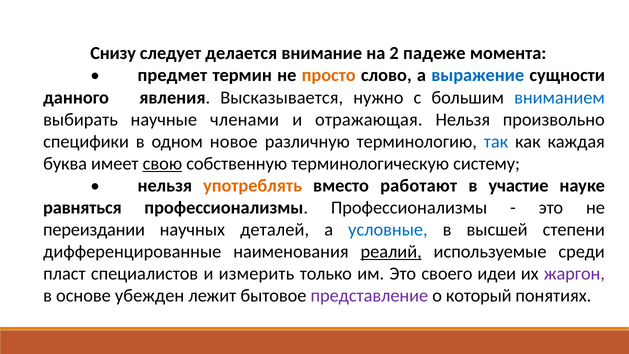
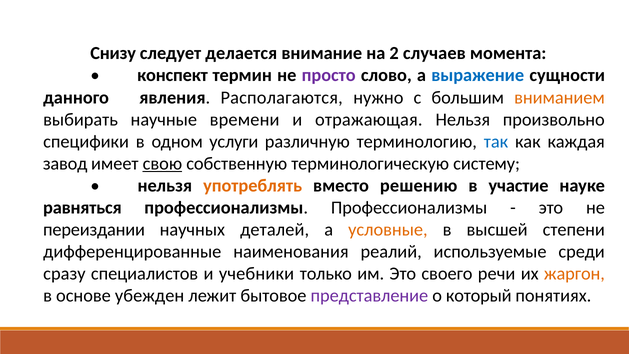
падеже: падеже -> случаев
предмет: предмет -> конспект
просто colour: orange -> purple
Высказывается: Высказывается -> Располагаются
вниманием colour: blue -> orange
членами: членами -> времени
новое: новое -> услуги
буква: буква -> завод
работают: работают -> решению
условные colour: blue -> orange
реалий underline: present -> none
пласт: пласт -> сразу
измерить: измерить -> учебники
идеи: идеи -> речи
жаргон colour: purple -> orange
